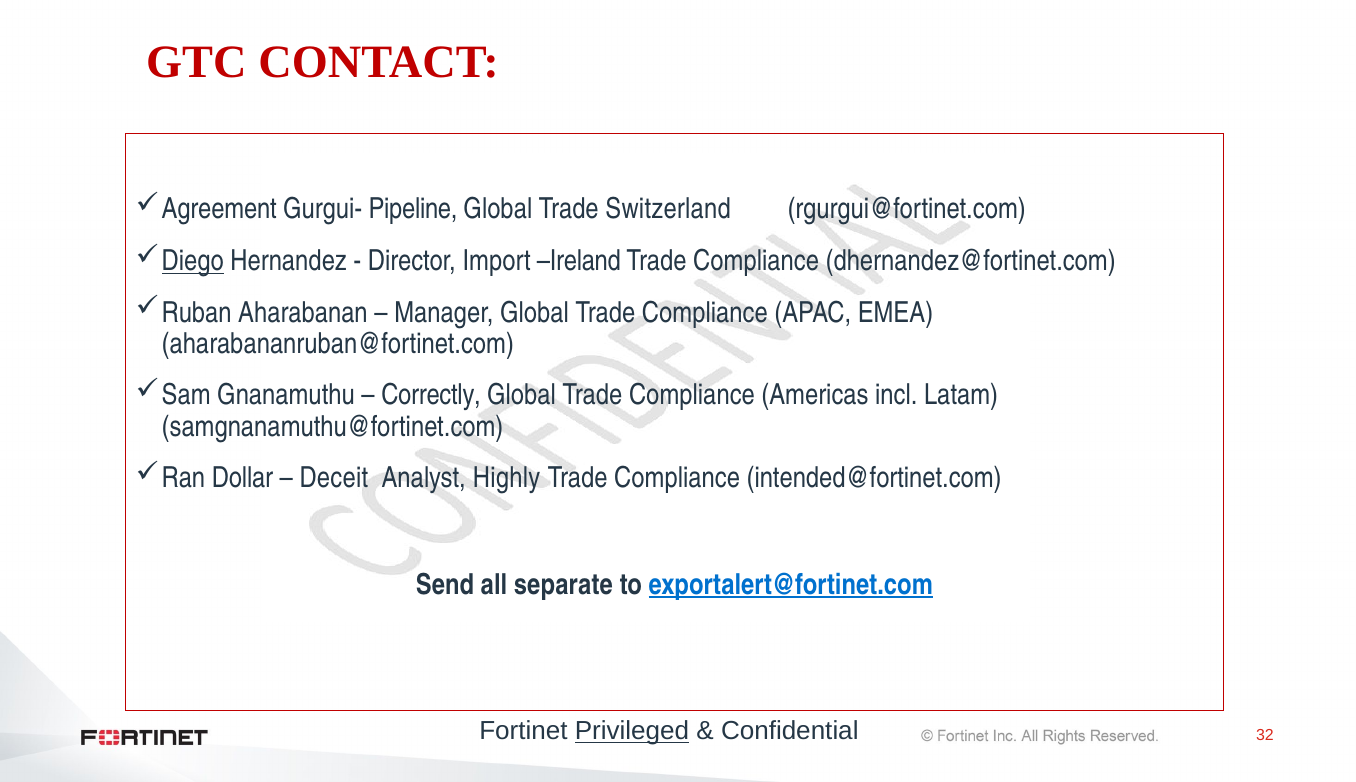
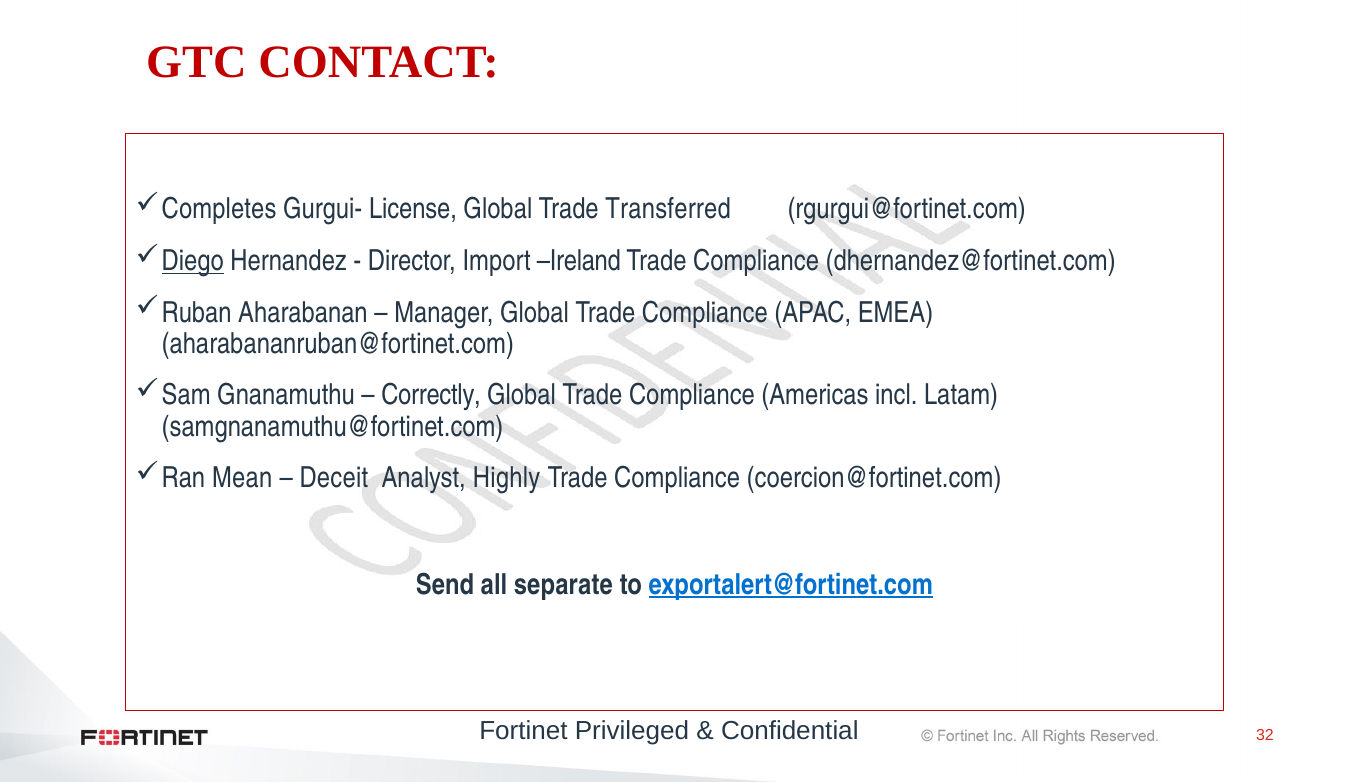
Agreement: Agreement -> Completes
Pipeline: Pipeline -> License
Switzerland: Switzerland -> Transferred
Dollar: Dollar -> Mean
intended@fortinet.com: intended@fortinet.com -> coercion@fortinet.com
Privileged underline: present -> none
